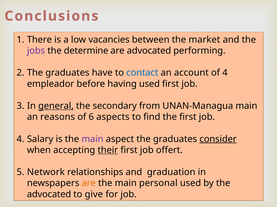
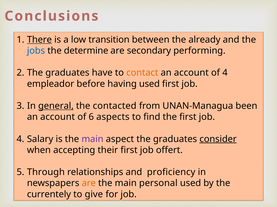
There underline: none -> present
vacancies: vacancies -> transition
market: market -> already
jobs colour: purple -> blue
are advocated: advocated -> secondary
contact colour: blue -> orange
secondary: secondary -> contacted
UNAN-Managua main: main -> been
reasons at (58, 117): reasons -> account
their underline: present -> none
Network: Network -> Through
graduation: graduation -> proficiency
advocated at (49, 195): advocated -> currentely
